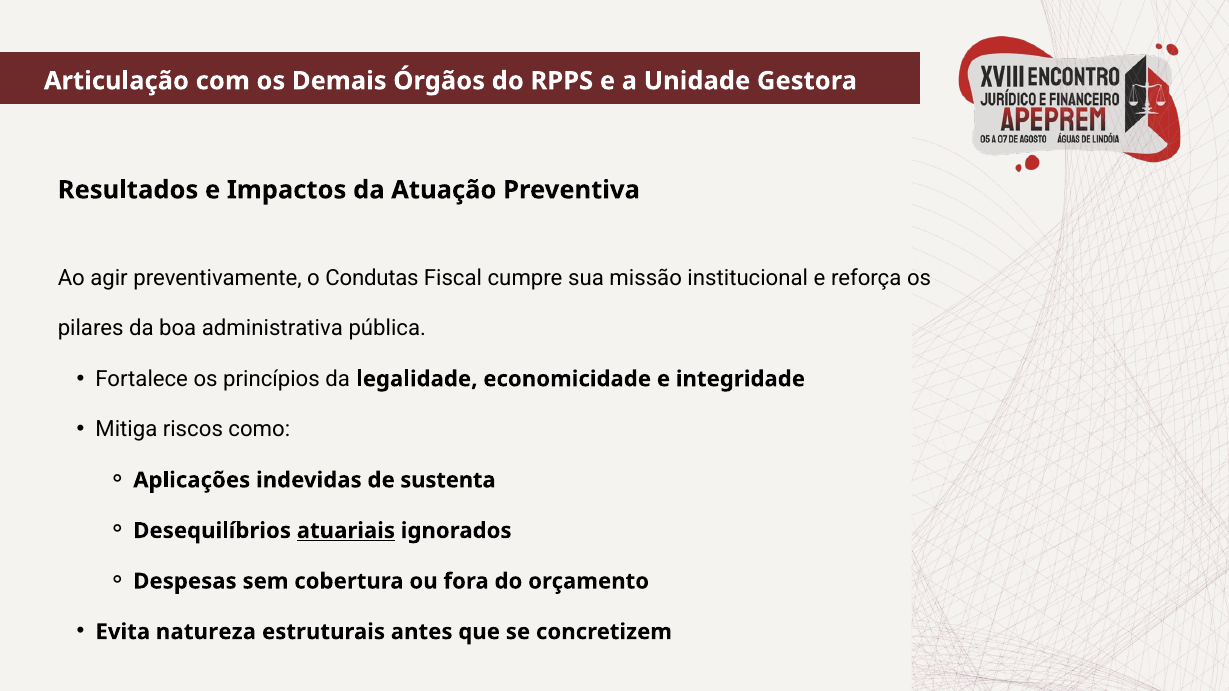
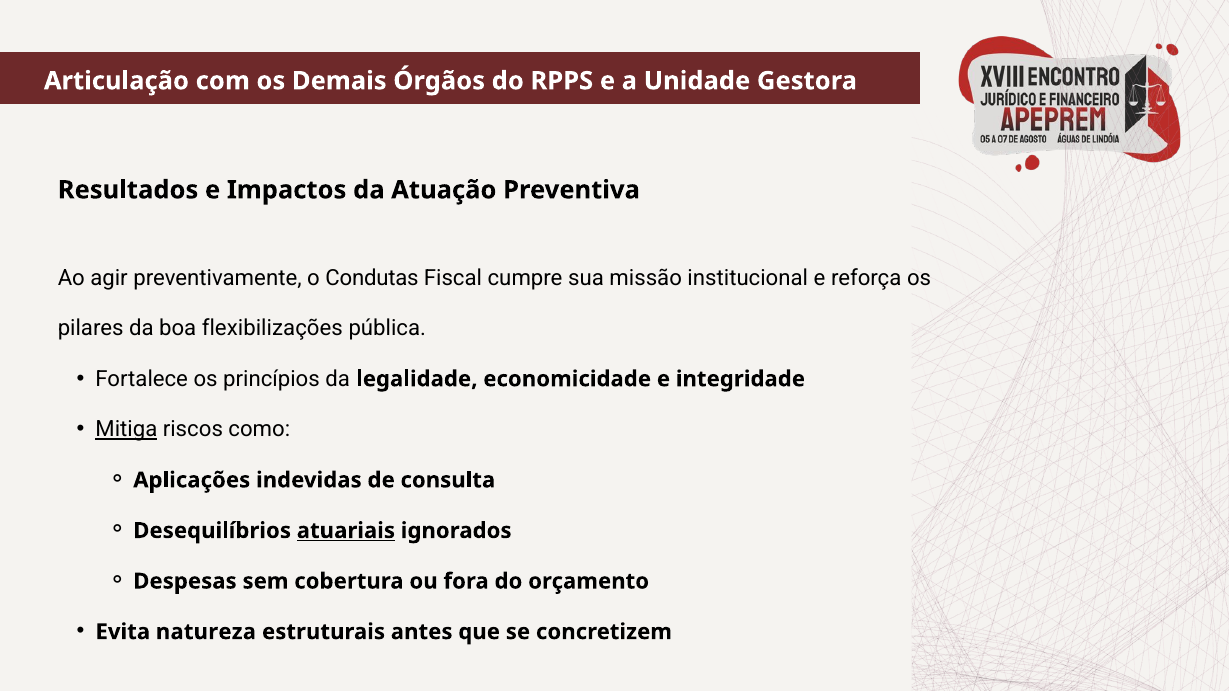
administrativa: administrativa -> flexibilizações
Mitiga underline: none -> present
sustenta: sustenta -> consulta
